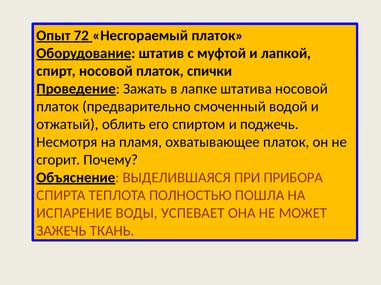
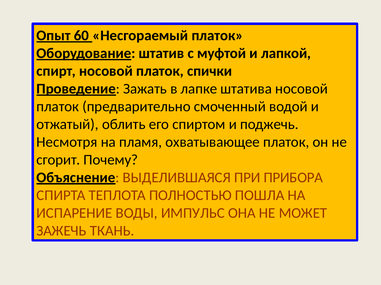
72: 72 -> 60
УСПЕВАЕТ: УСПЕВАЕТ -> ИМПУЛЬС
